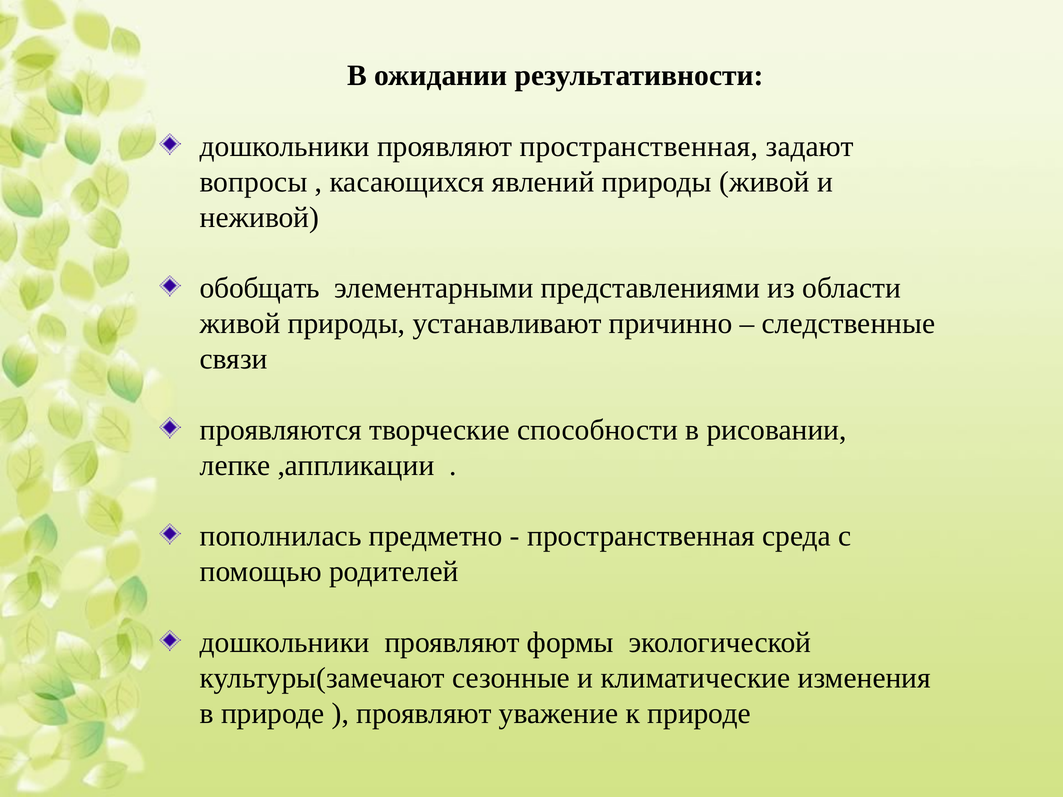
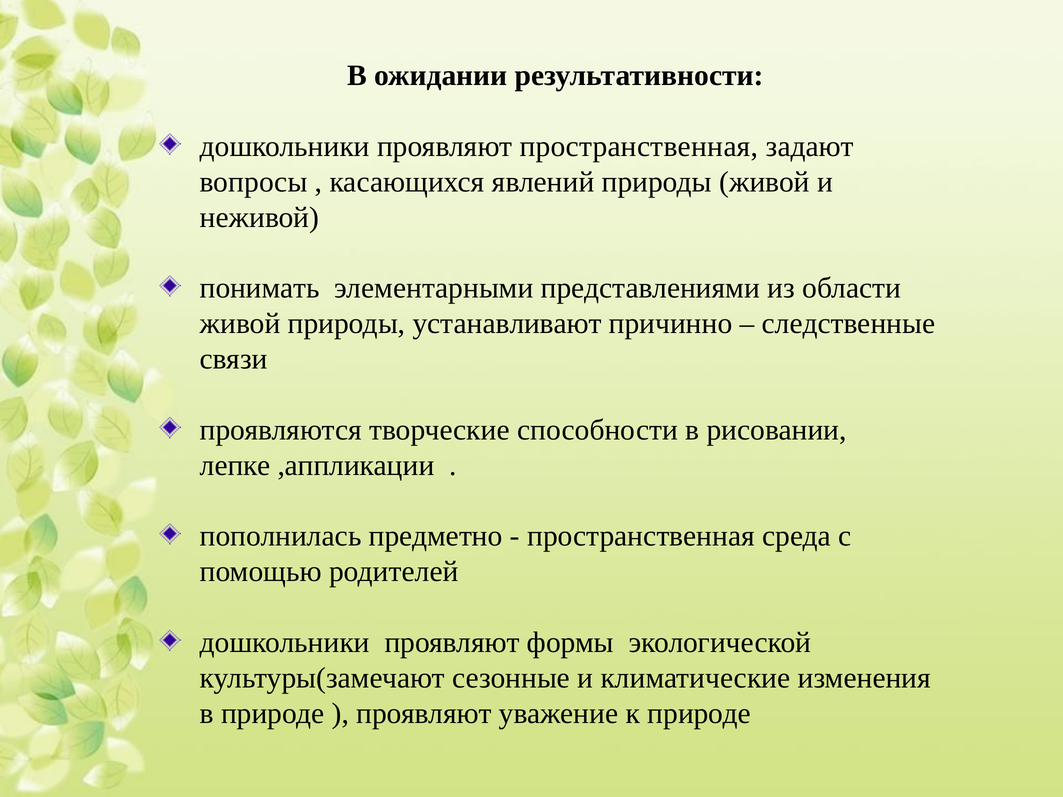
обобщать: обобщать -> понимать
